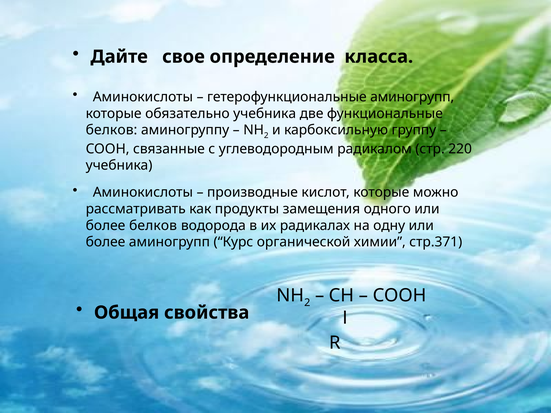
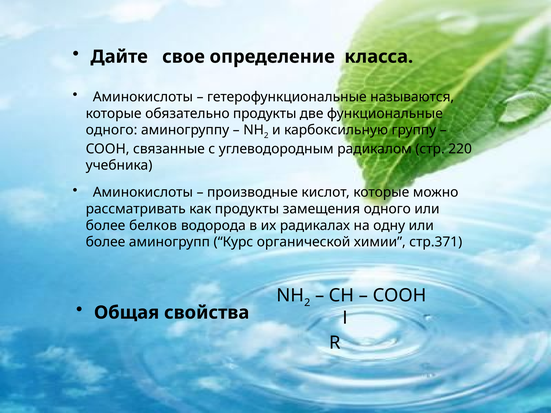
гетерофункциональные аминогрупп: аминогрупп -> называются
обязательно учебника: учебника -> продукты
белков at (112, 130): белков -> одного
